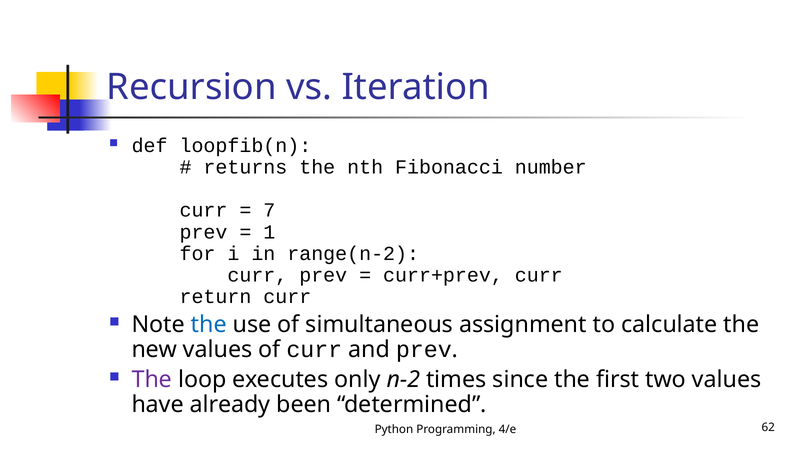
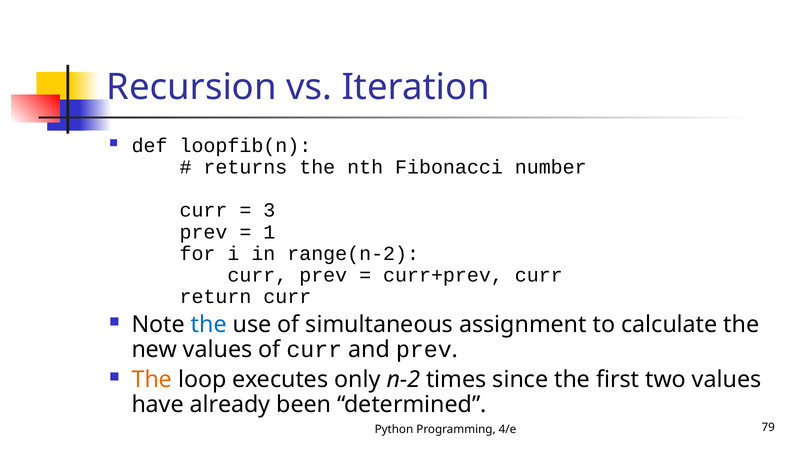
7: 7 -> 3
The at (152, 379) colour: purple -> orange
62: 62 -> 79
